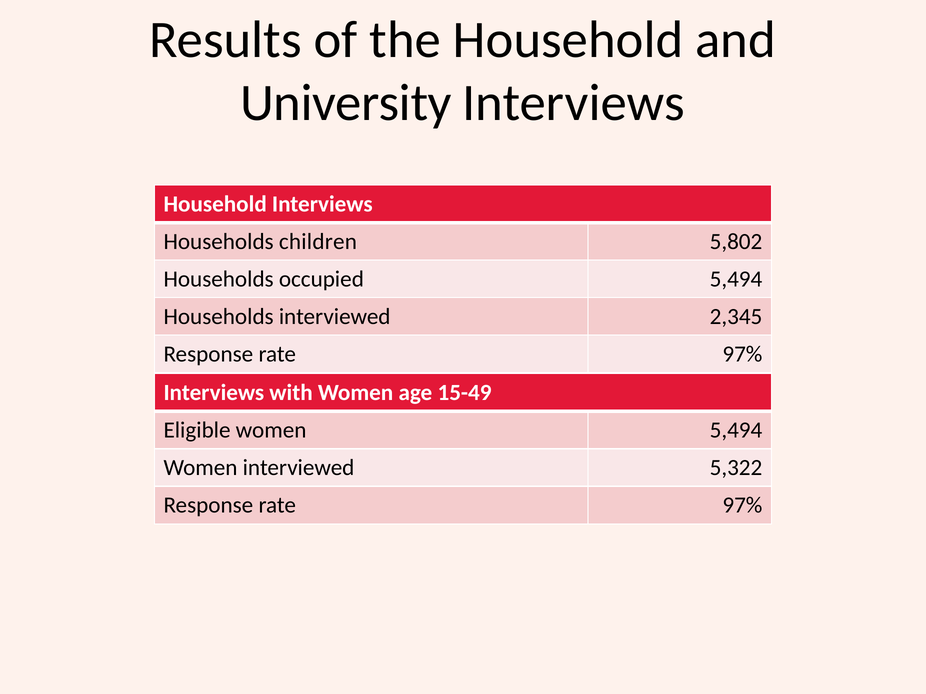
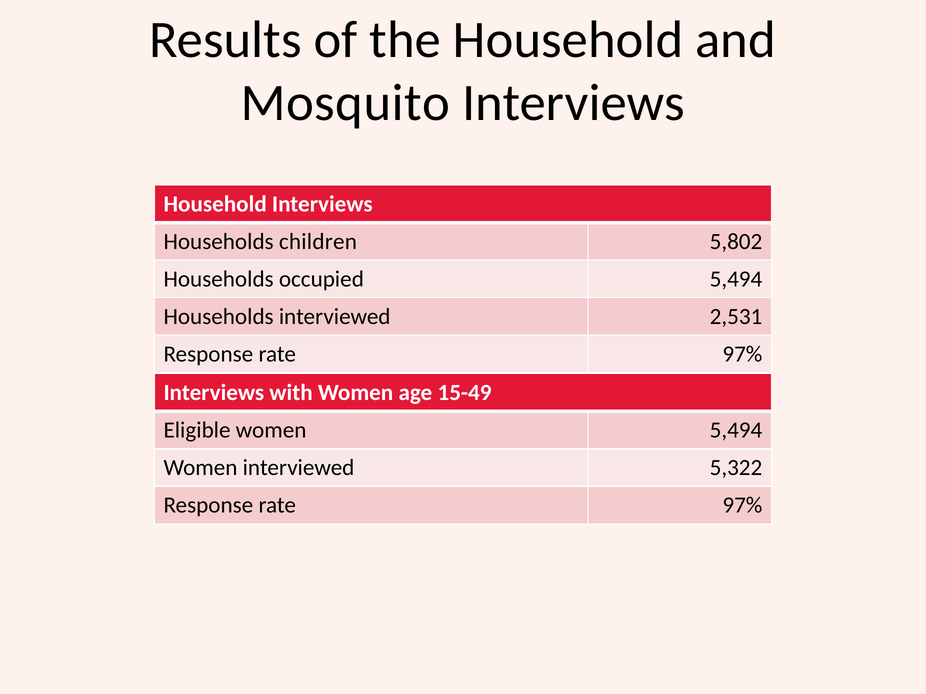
University: University -> Mosquito
2,345: 2,345 -> 2,531
